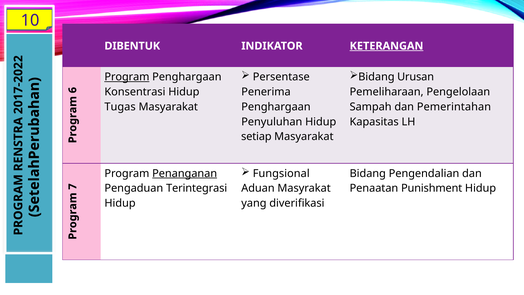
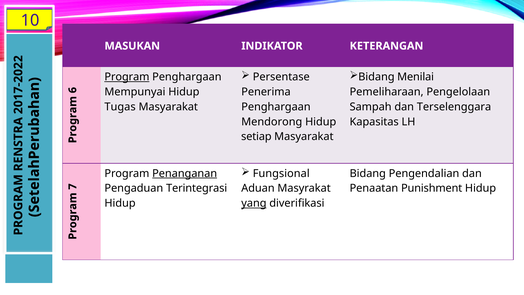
DIBENTUK: DIBENTUK -> MASUKAN
KETERANGAN underline: present -> none
Urusan: Urusan -> Menilai
Konsentrasi: Konsentrasi -> Mempunyai
Pemerintahan: Pemerintahan -> Terselenggara
Penyuluhan: Penyuluhan -> Mendorong
yang underline: none -> present
